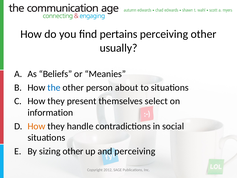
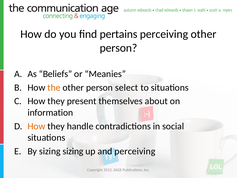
usually at (119, 48): usually -> person
the colour: blue -> orange
about: about -> select
select: select -> about
sizing other: other -> sizing
